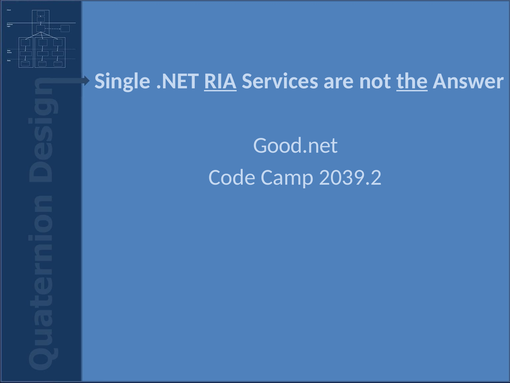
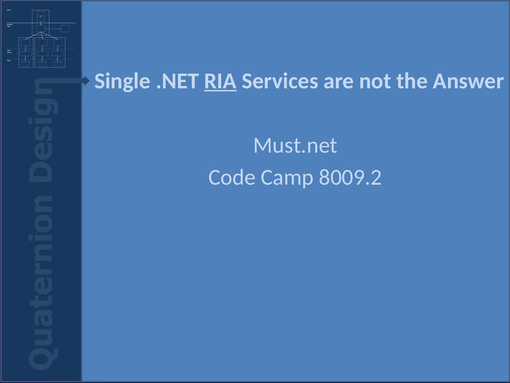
the underline: present -> none
Good.net: Good.net -> Must.net
2039.2: 2039.2 -> 8009.2
